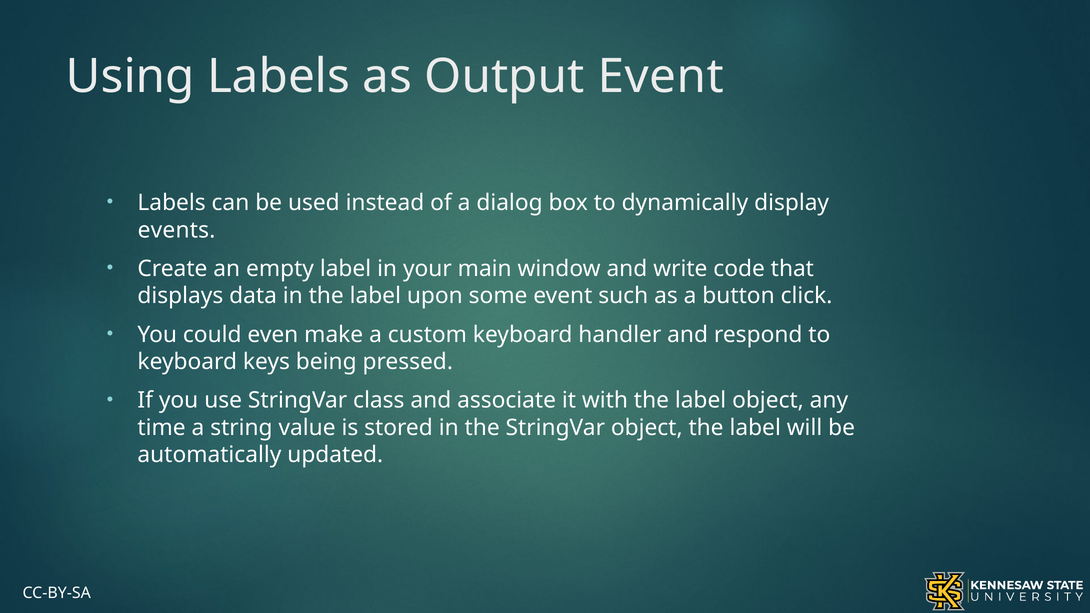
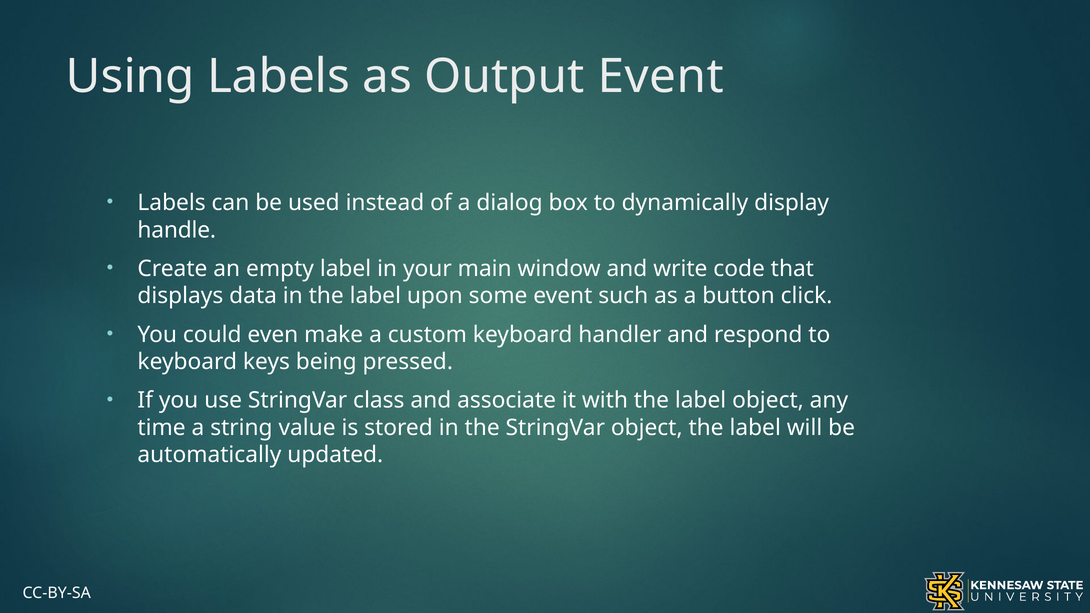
events: events -> handle
